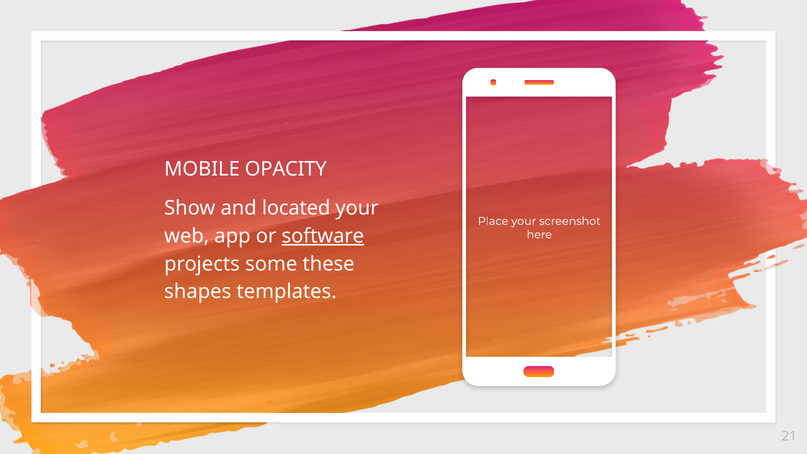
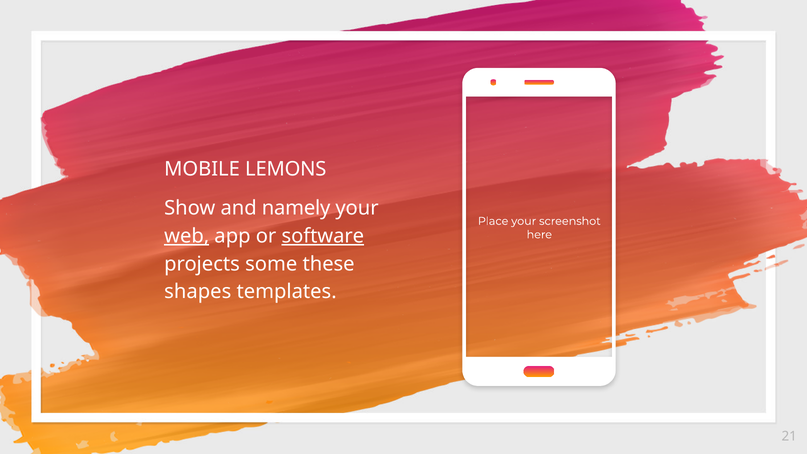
OPACITY: OPACITY -> LEMONS
located: located -> namely
web underline: none -> present
